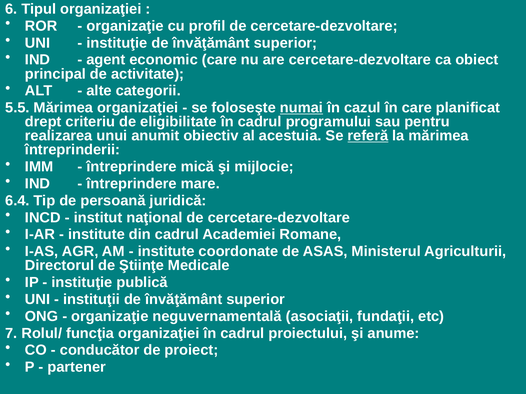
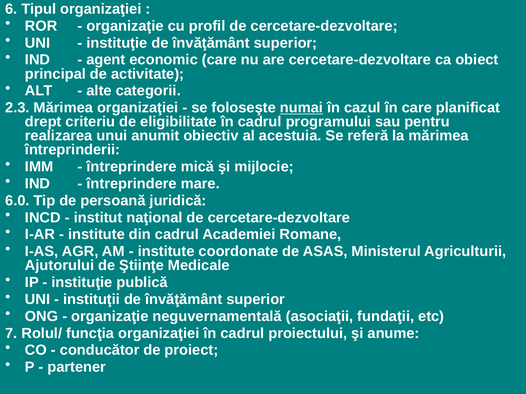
5.5: 5.5 -> 2.3
referă underline: present -> none
6.4: 6.4 -> 6.0
Directorul: Directorul -> Ajutorului
